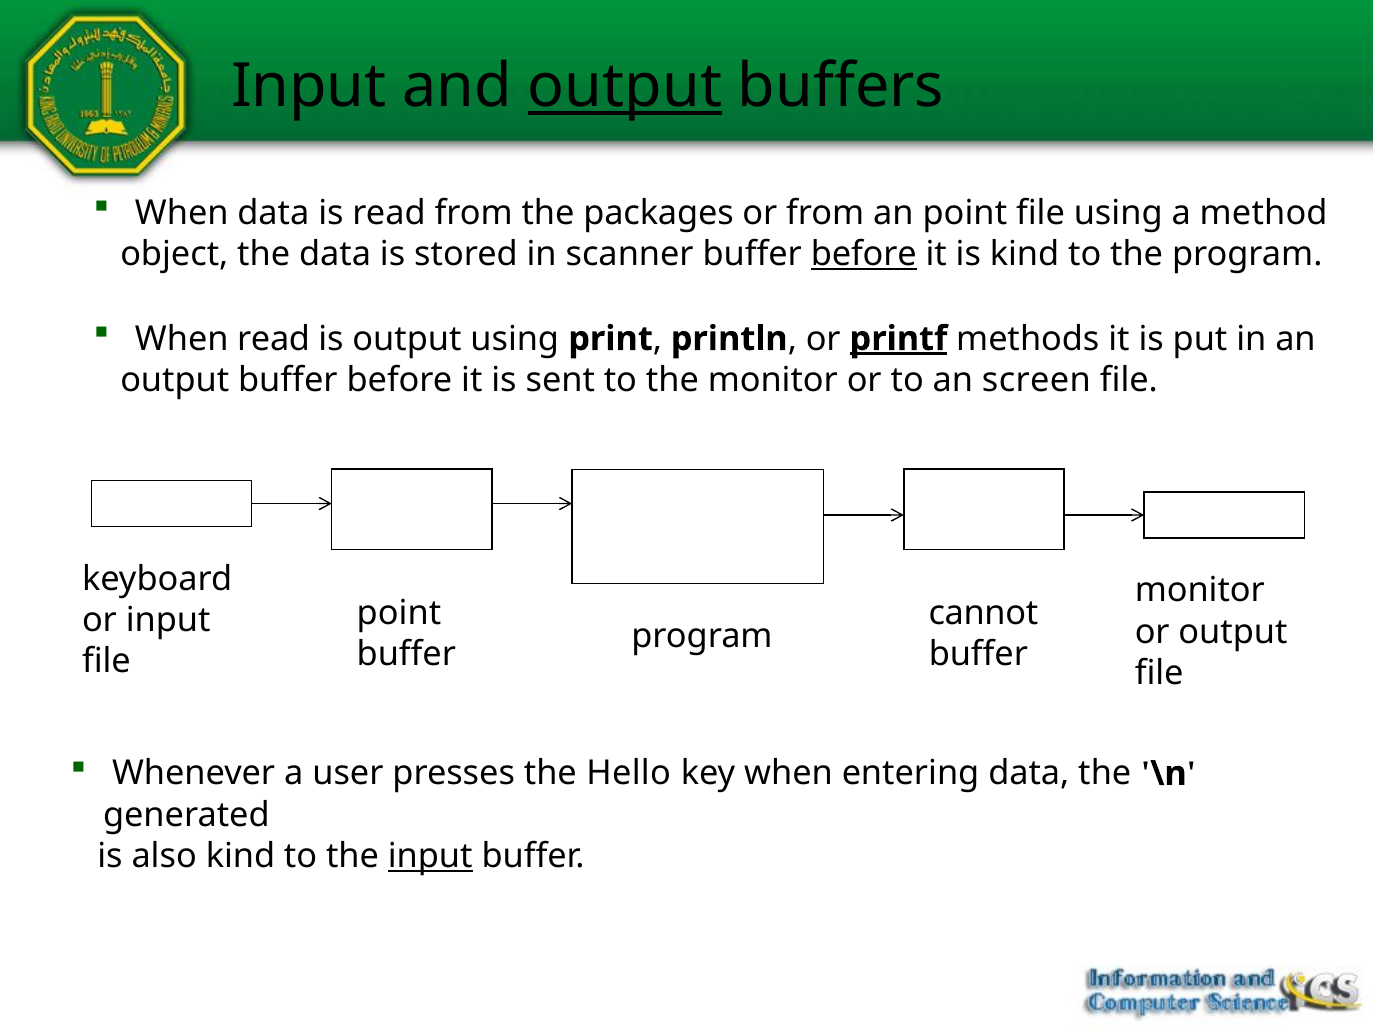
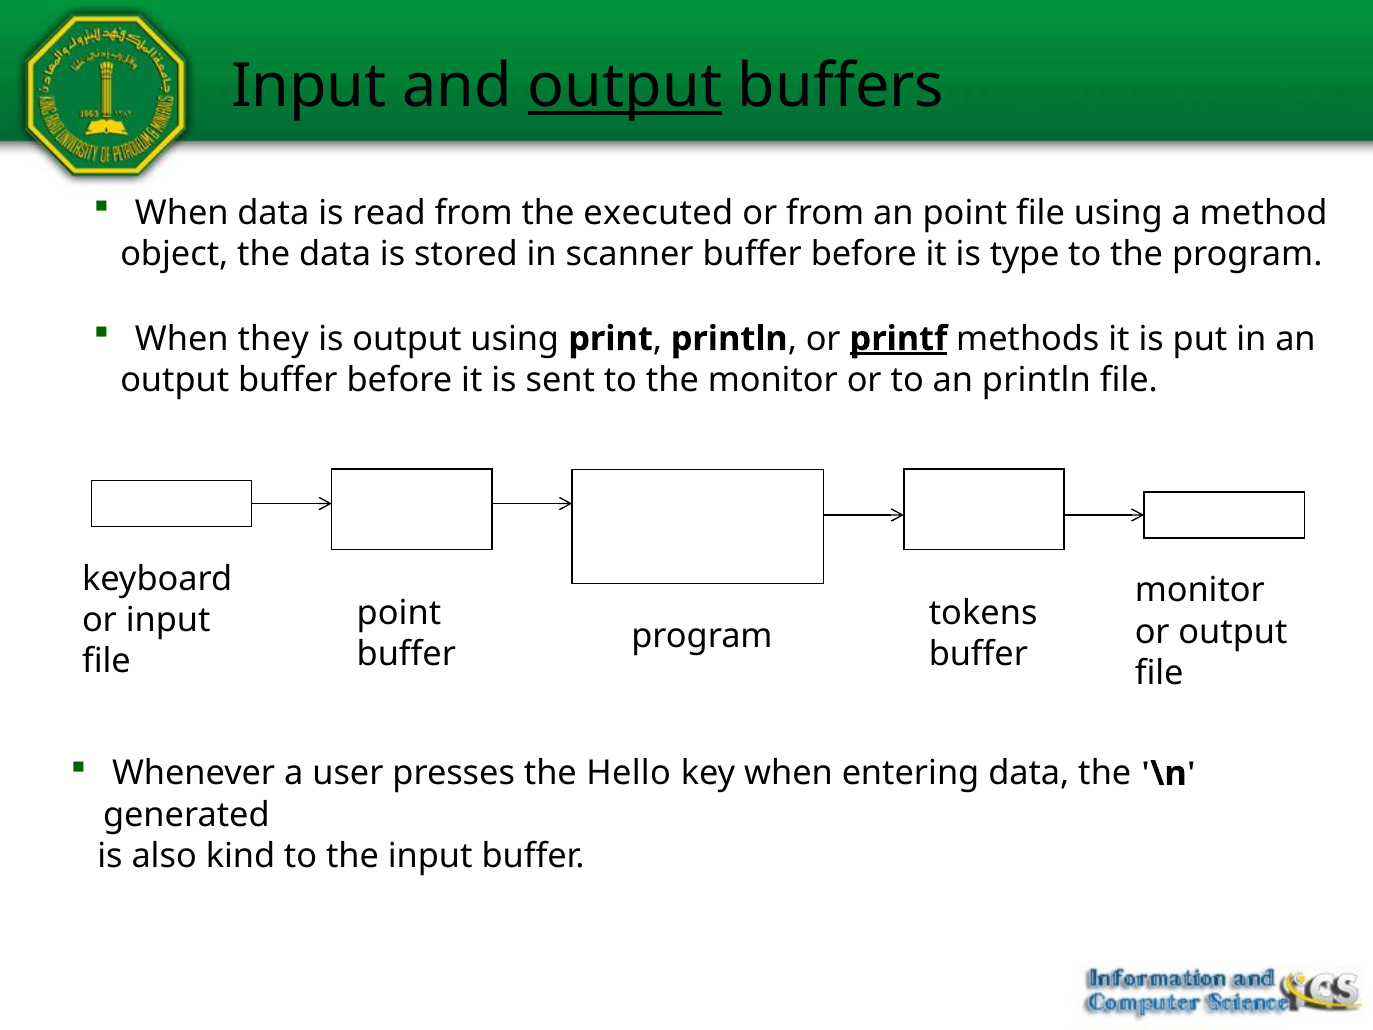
packages: packages -> executed
before at (864, 254) underline: present -> none
is kind: kind -> type
When read: read -> they
an screen: screen -> println
cannot: cannot -> tokens
input at (430, 856) underline: present -> none
